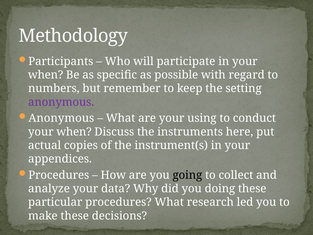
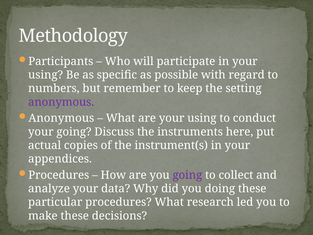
when at (46, 75): when -> using
when at (74, 132): when -> going
going at (187, 175) colour: black -> purple
